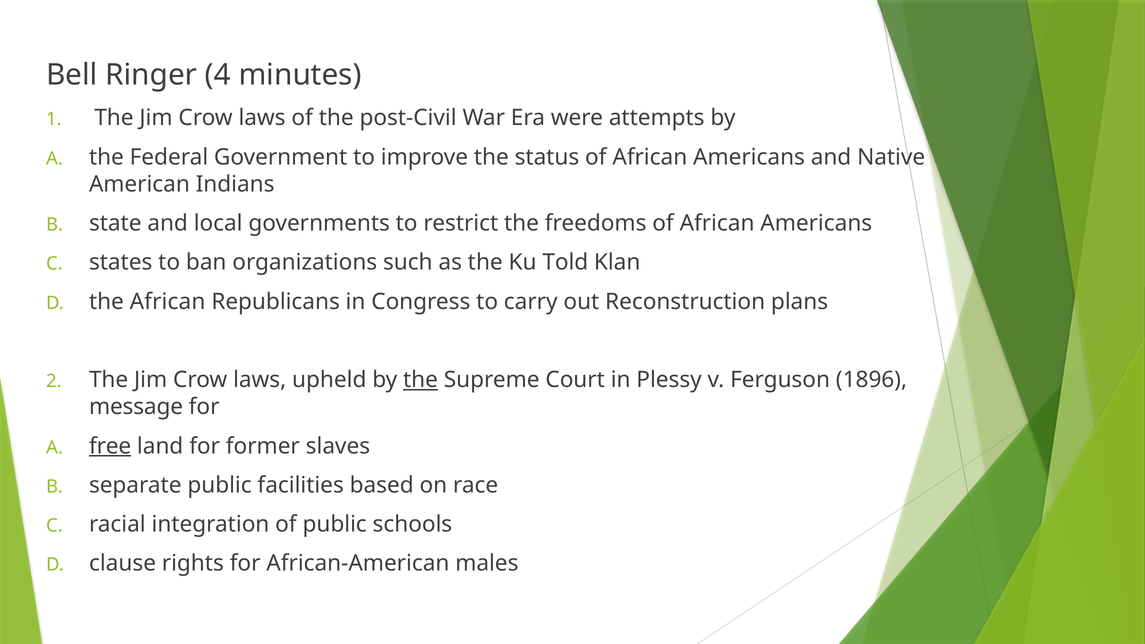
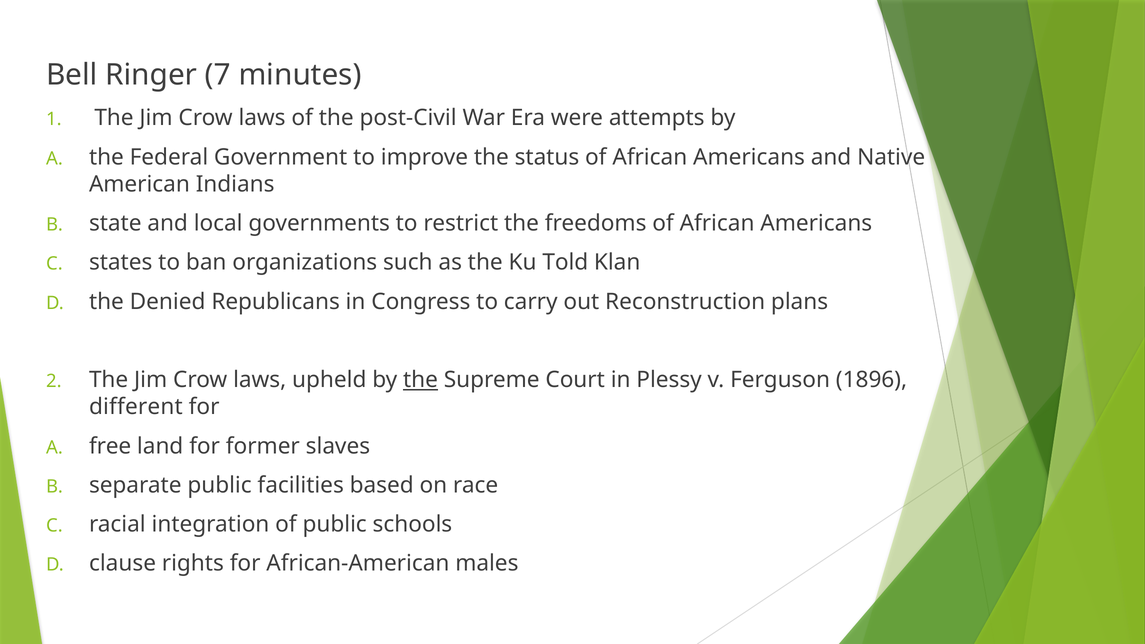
4: 4 -> 7
the African: African -> Denied
message: message -> different
free underline: present -> none
